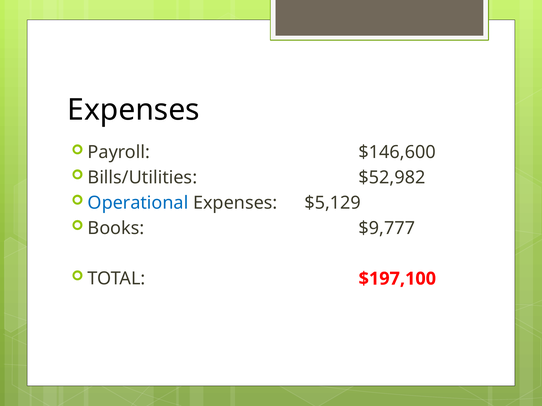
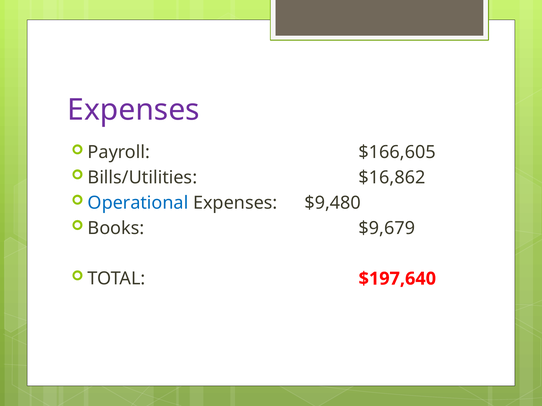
Expenses at (134, 110) colour: black -> purple
$146,600: $146,600 -> $166,605
$52,982: $52,982 -> $16,862
$5,129: $5,129 -> $9,480
$9,777: $9,777 -> $9,679
$197,100: $197,100 -> $197,640
